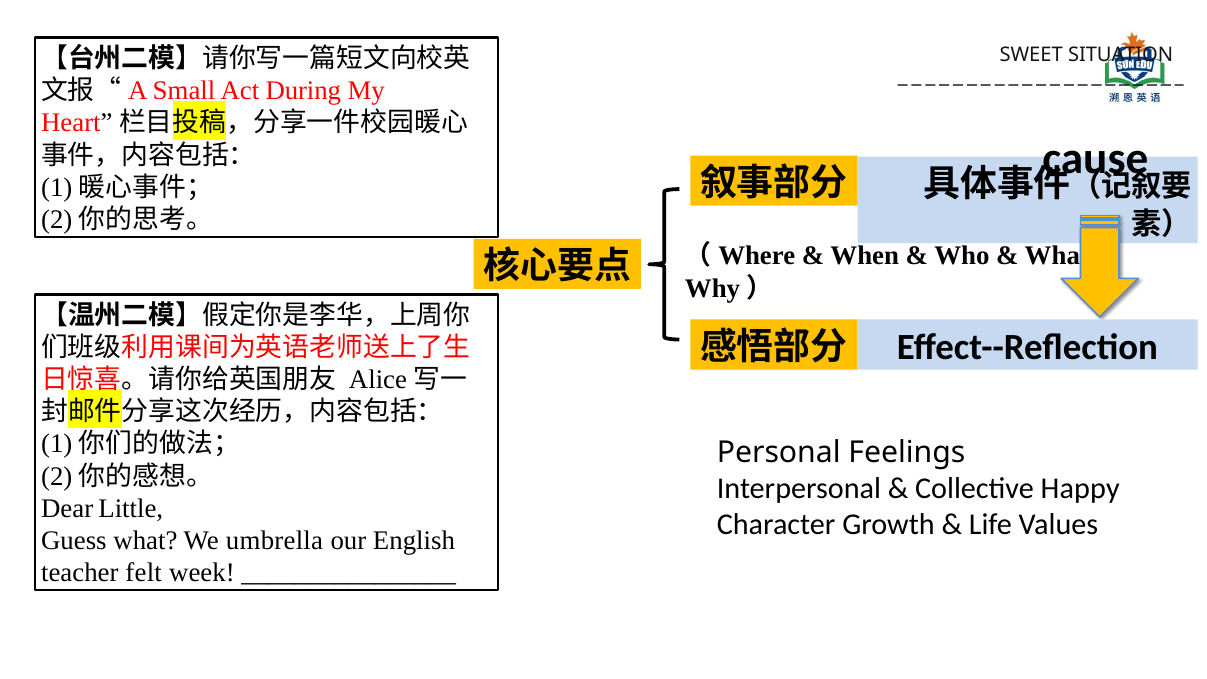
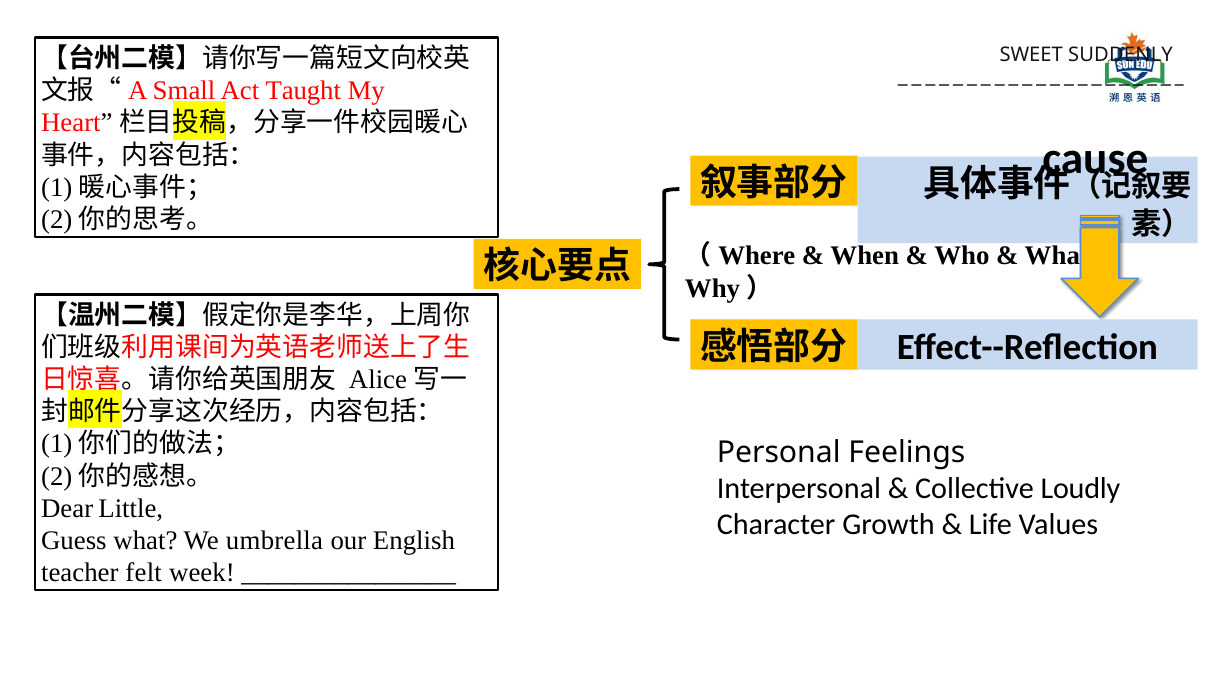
SITUATION: SITUATION -> SUDDENLY
During: During -> Taught
Happy: Happy -> Loudly
